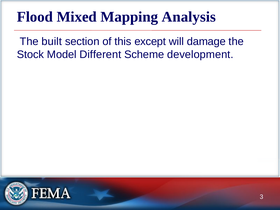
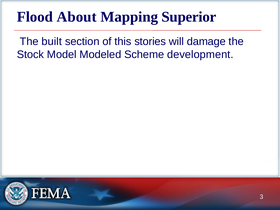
Mixed: Mixed -> About
Analysis: Analysis -> Superior
except: except -> stories
Different: Different -> Modeled
